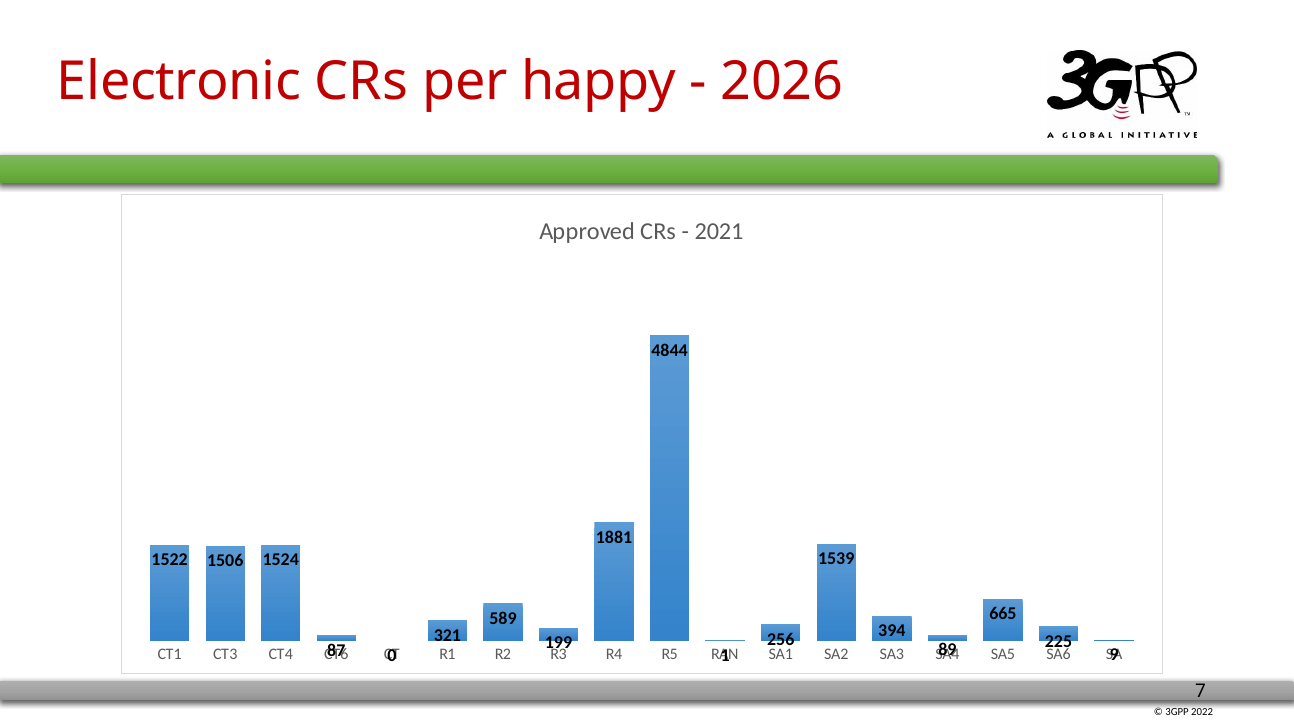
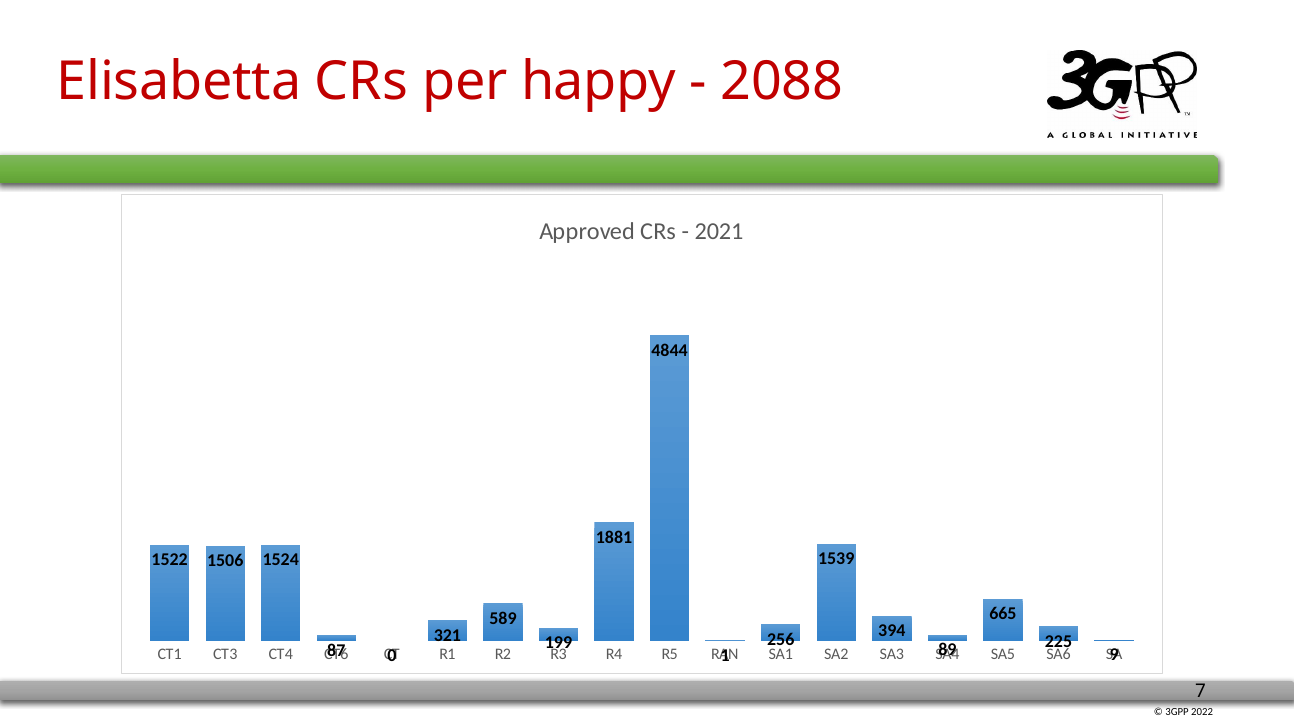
Electronic: Electronic -> Elisabetta
2026: 2026 -> 2088
